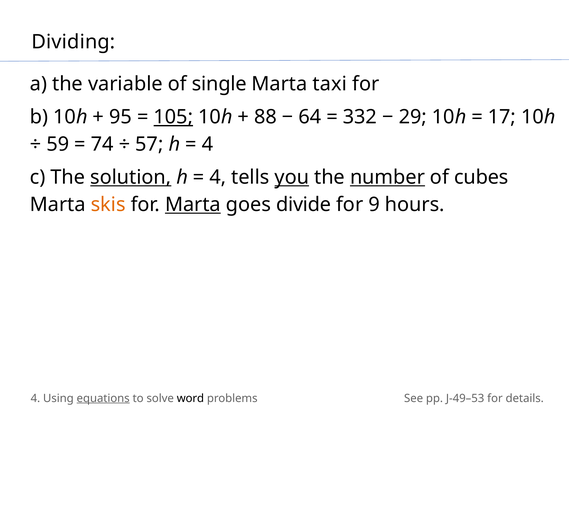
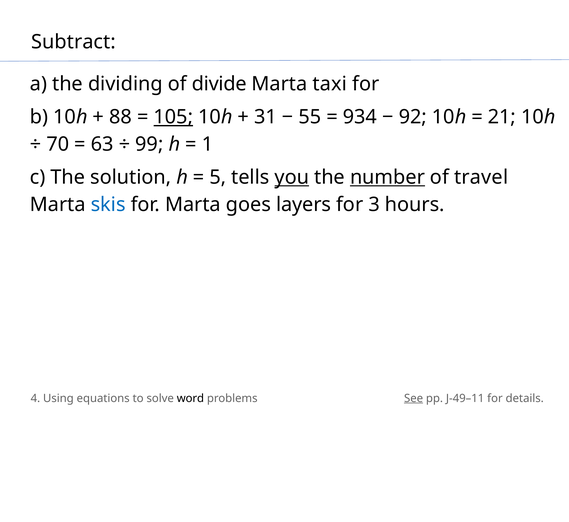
Dividing: Dividing -> Subtract
variable: variable -> dividing
single: single -> divide
95: 95 -> 88
88: 88 -> 31
64: 64 -> 55
332: 332 -> 934
29: 29 -> 92
17: 17 -> 21
59: 59 -> 70
74: 74 -> 63
57: 57 -> 99
4 at (207, 144): 4 -> 1
solution underline: present -> none
4 at (218, 177): 4 -> 5
cubes: cubes -> travel
skis colour: orange -> blue
Marta at (193, 204) underline: present -> none
divide: divide -> layers
9: 9 -> 3
equations underline: present -> none
See underline: none -> present
J-49–53: J-49–53 -> J-49–11
